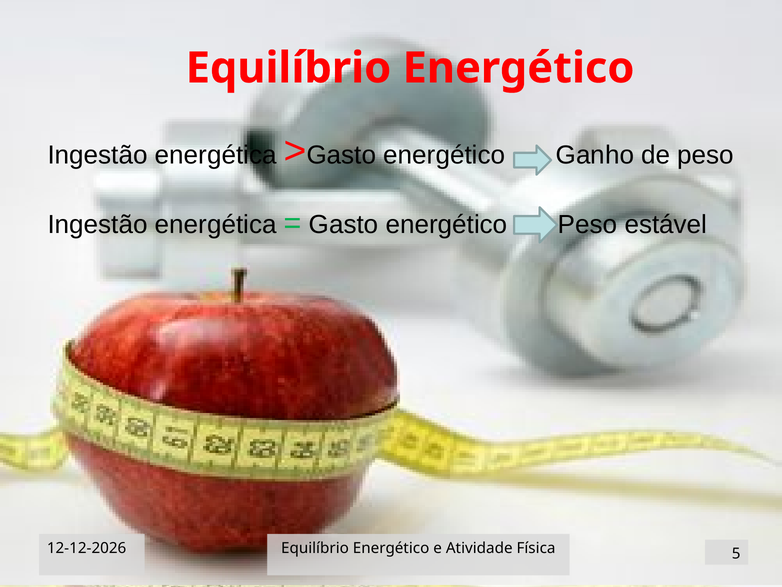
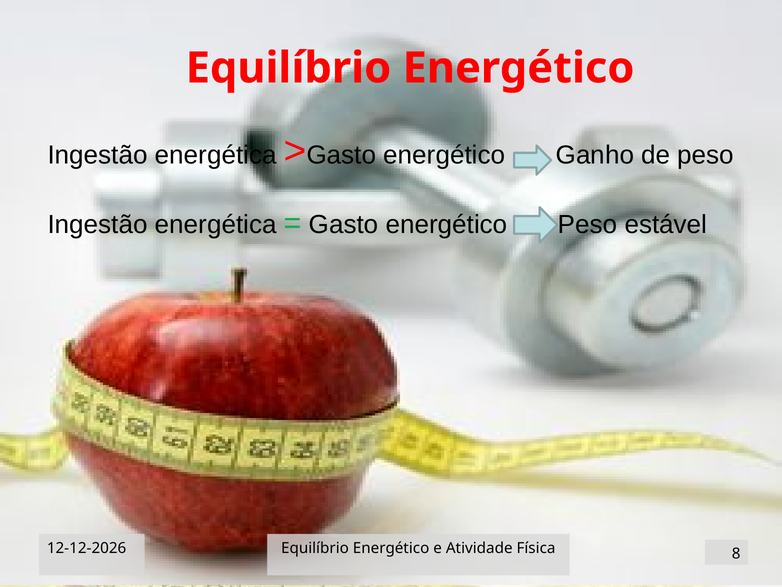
5: 5 -> 8
